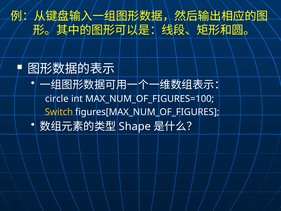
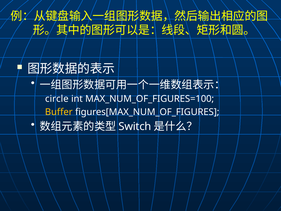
Switch: Switch -> Buffer
Shape: Shape -> Switch
